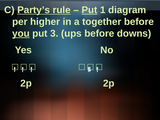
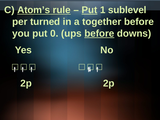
Party’s: Party’s -> Atom’s
diagram: diagram -> sublevel
higher: higher -> turned
you underline: present -> none
3: 3 -> 0
before at (99, 33) underline: none -> present
